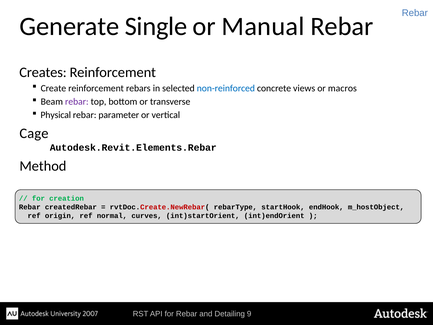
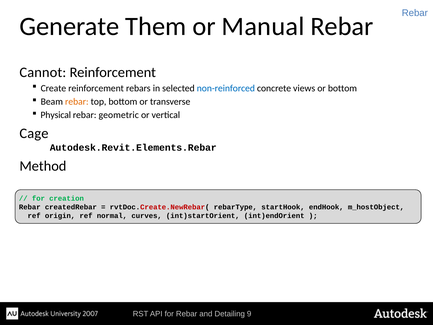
Single: Single -> Them
Creates: Creates -> Cannot
or macros: macros -> bottom
rebar at (77, 102) colour: purple -> orange
parameter: parameter -> geometric
